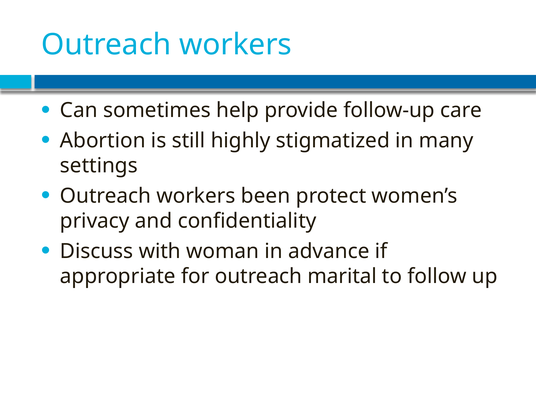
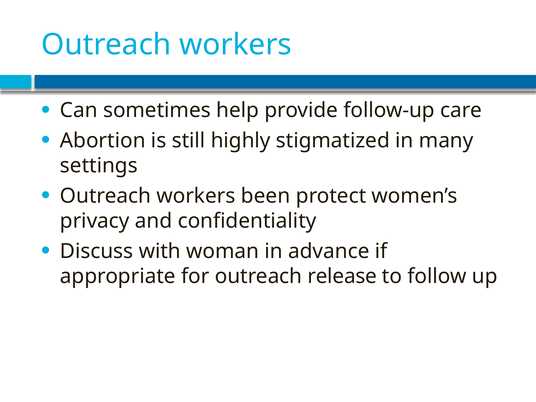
marital: marital -> release
